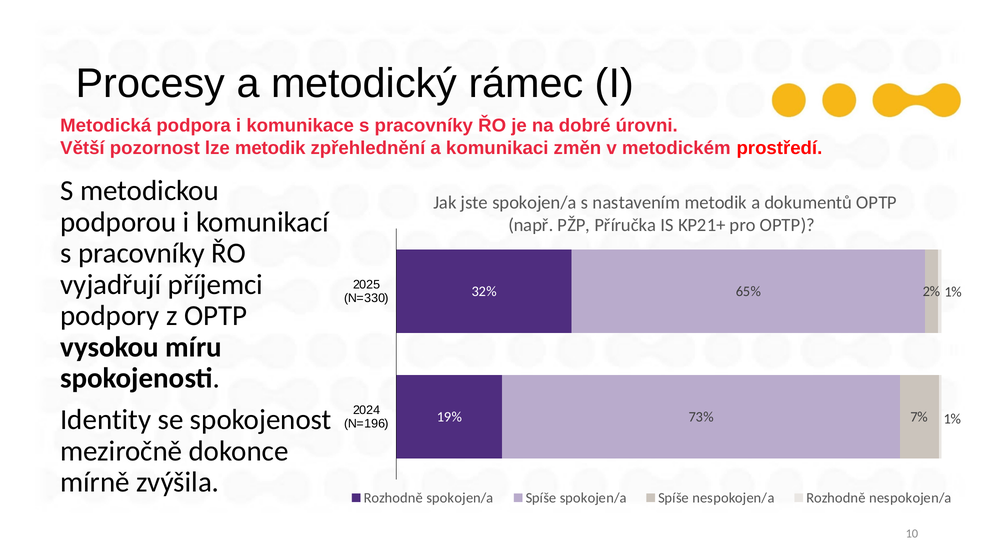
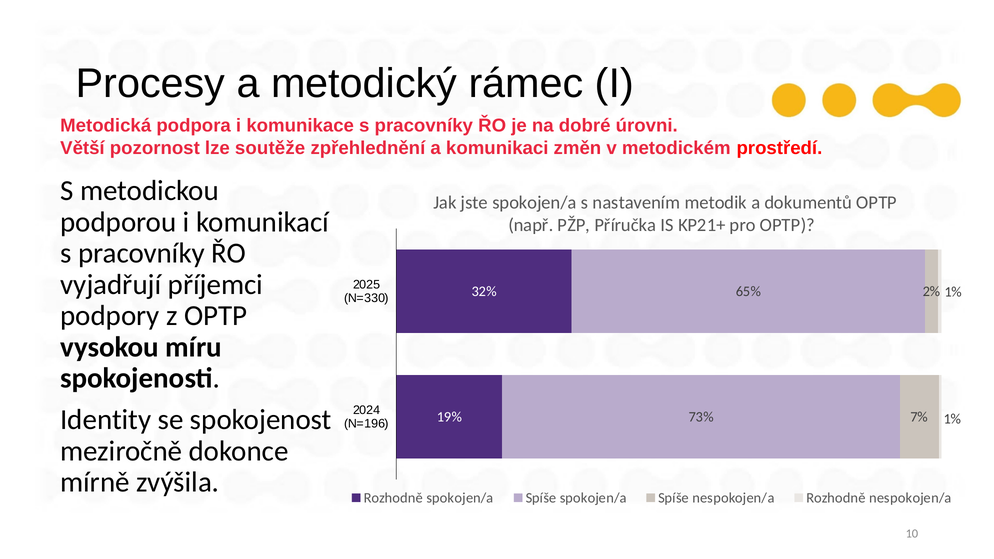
lze metodik: metodik -> soutěže
